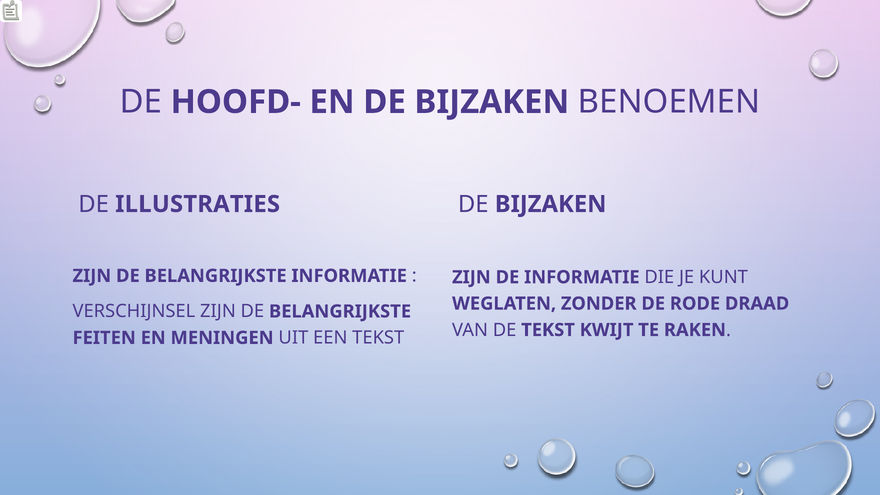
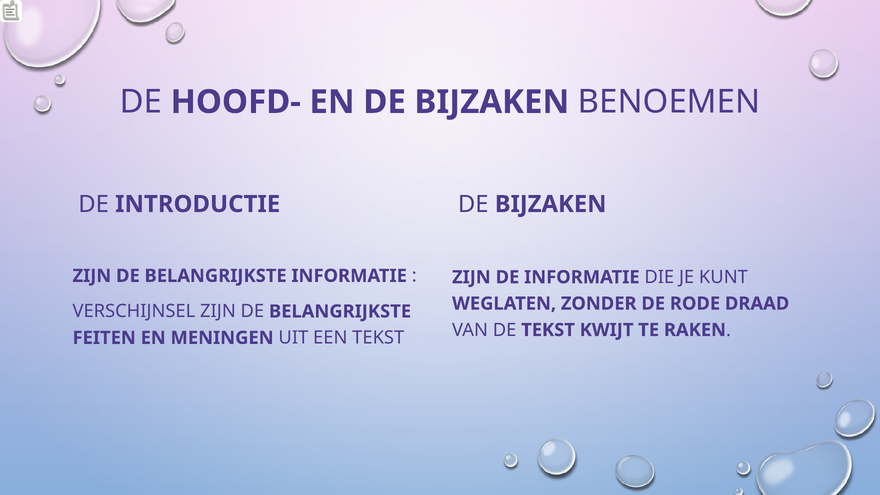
ILLUSTRATIES: ILLUSTRATIES -> INTRODUCTIE
